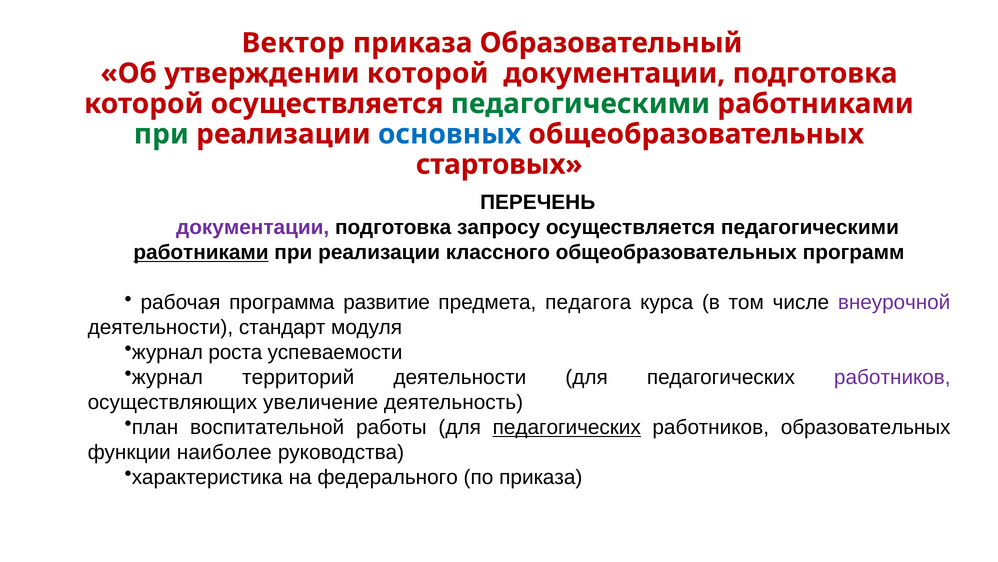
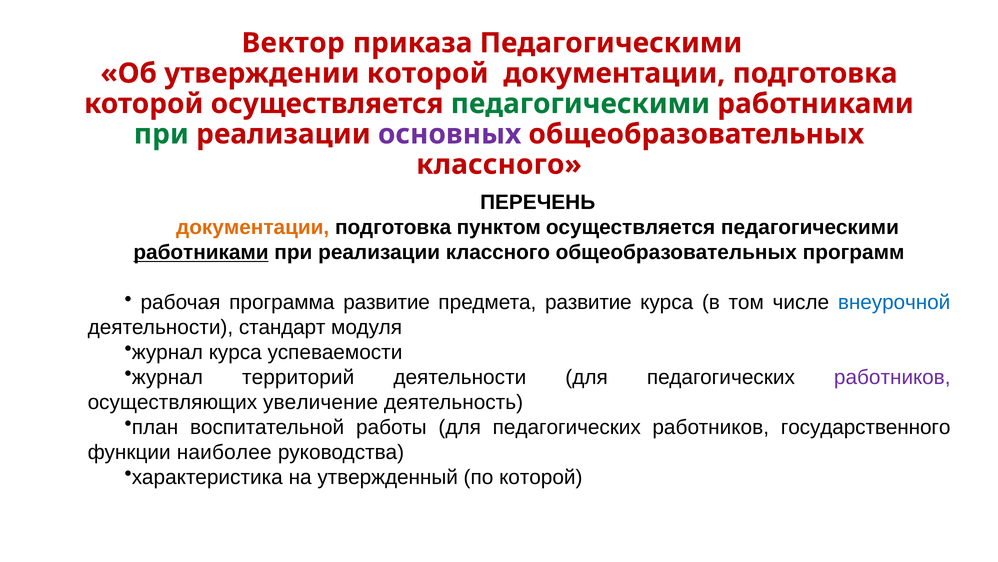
приказа Образовательный: Образовательный -> Педагогическими
основных colour: blue -> purple
стартовых at (499, 164): стартовых -> классного
документации at (253, 227) colour: purple -> orange
запросу: запросу -> пунктом
предмета педагога: педагога -> развитие
внеурочной colour: purple -> blue
журнал роста: роста -> курса
педагогических at (567, 427) underline: present -> none
образовательных: образовательных -> государственного
федерального: федерального -> утвержденный
по приказа: приказа -> которой
